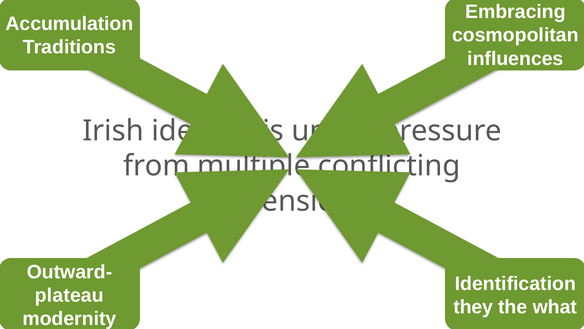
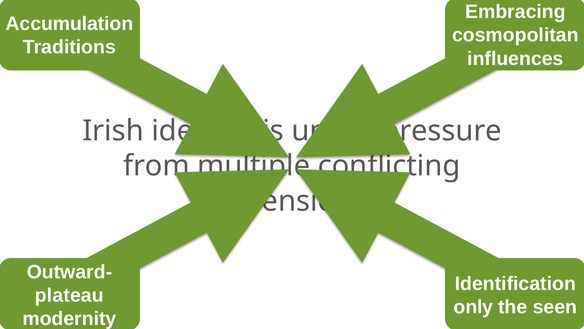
they: they -> only
what: what -> seen
